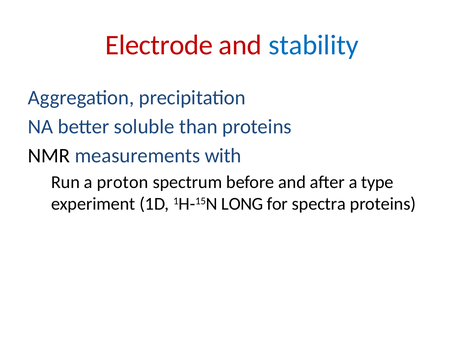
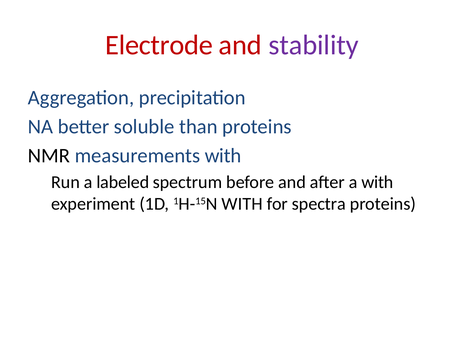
stability colour: blue -> purple
proton: proton -> labeled
a type: type -> with
1H-15N LONG: LONG -> WITH
